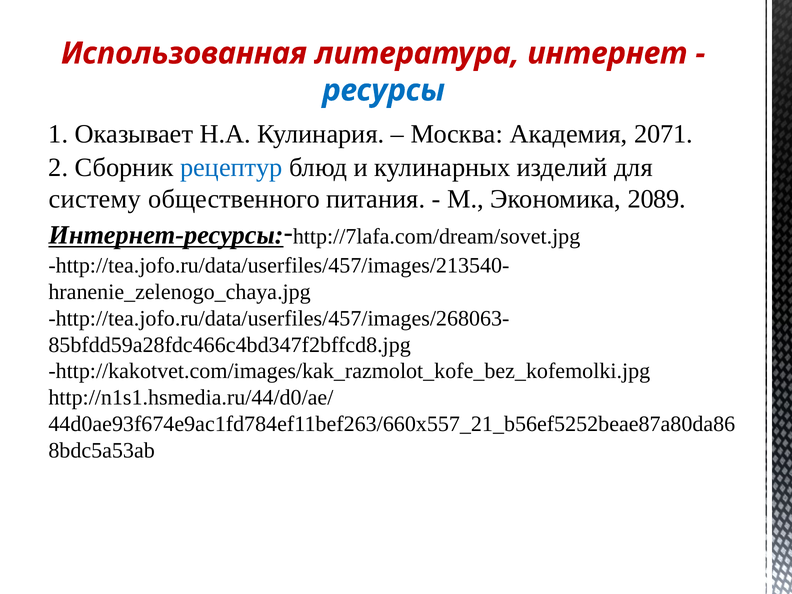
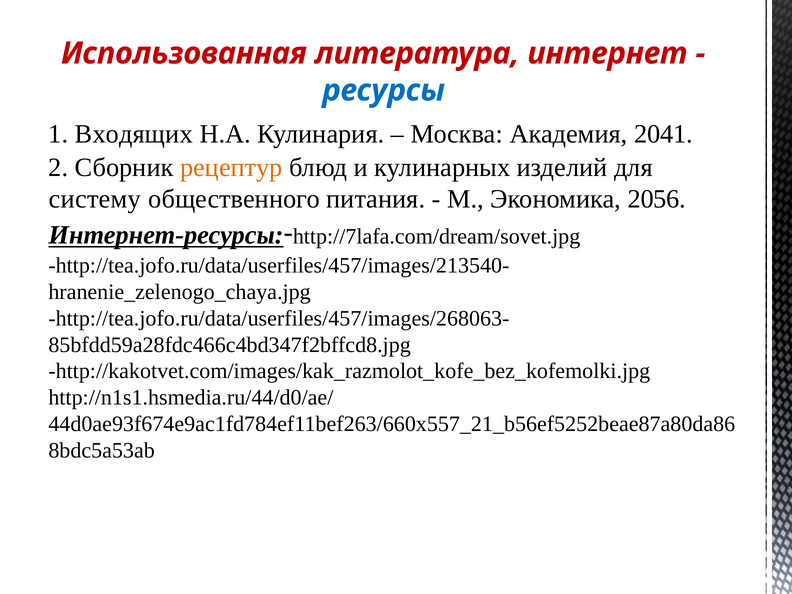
Оказывает: Оказывает -> Входящих
2071: 2071 -> 2041
рецептур colour: blue -> orange
2089: 2089 -> 2056
